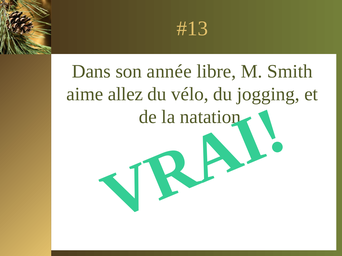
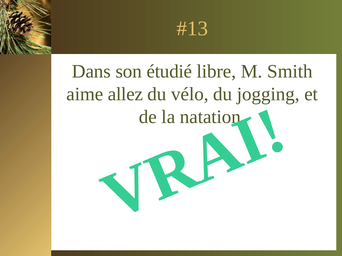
année: année -> étudié
